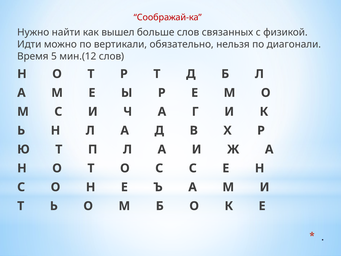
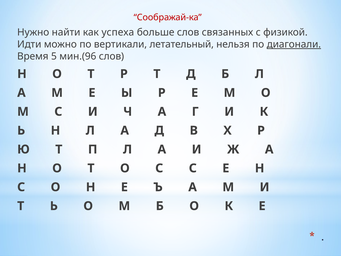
вышел: вышел -> успеха
обязательно: обязательно -> летательный
диагонали underline: none -> present
мин.(12: мин.(12 -> мин.(96
